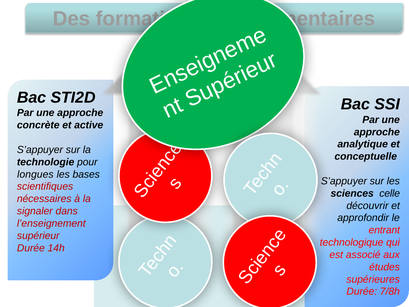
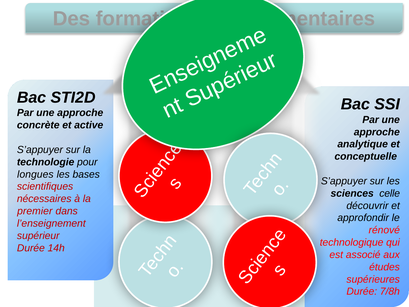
signaler: signaler -> premier
entrant: entrant -> rénové
